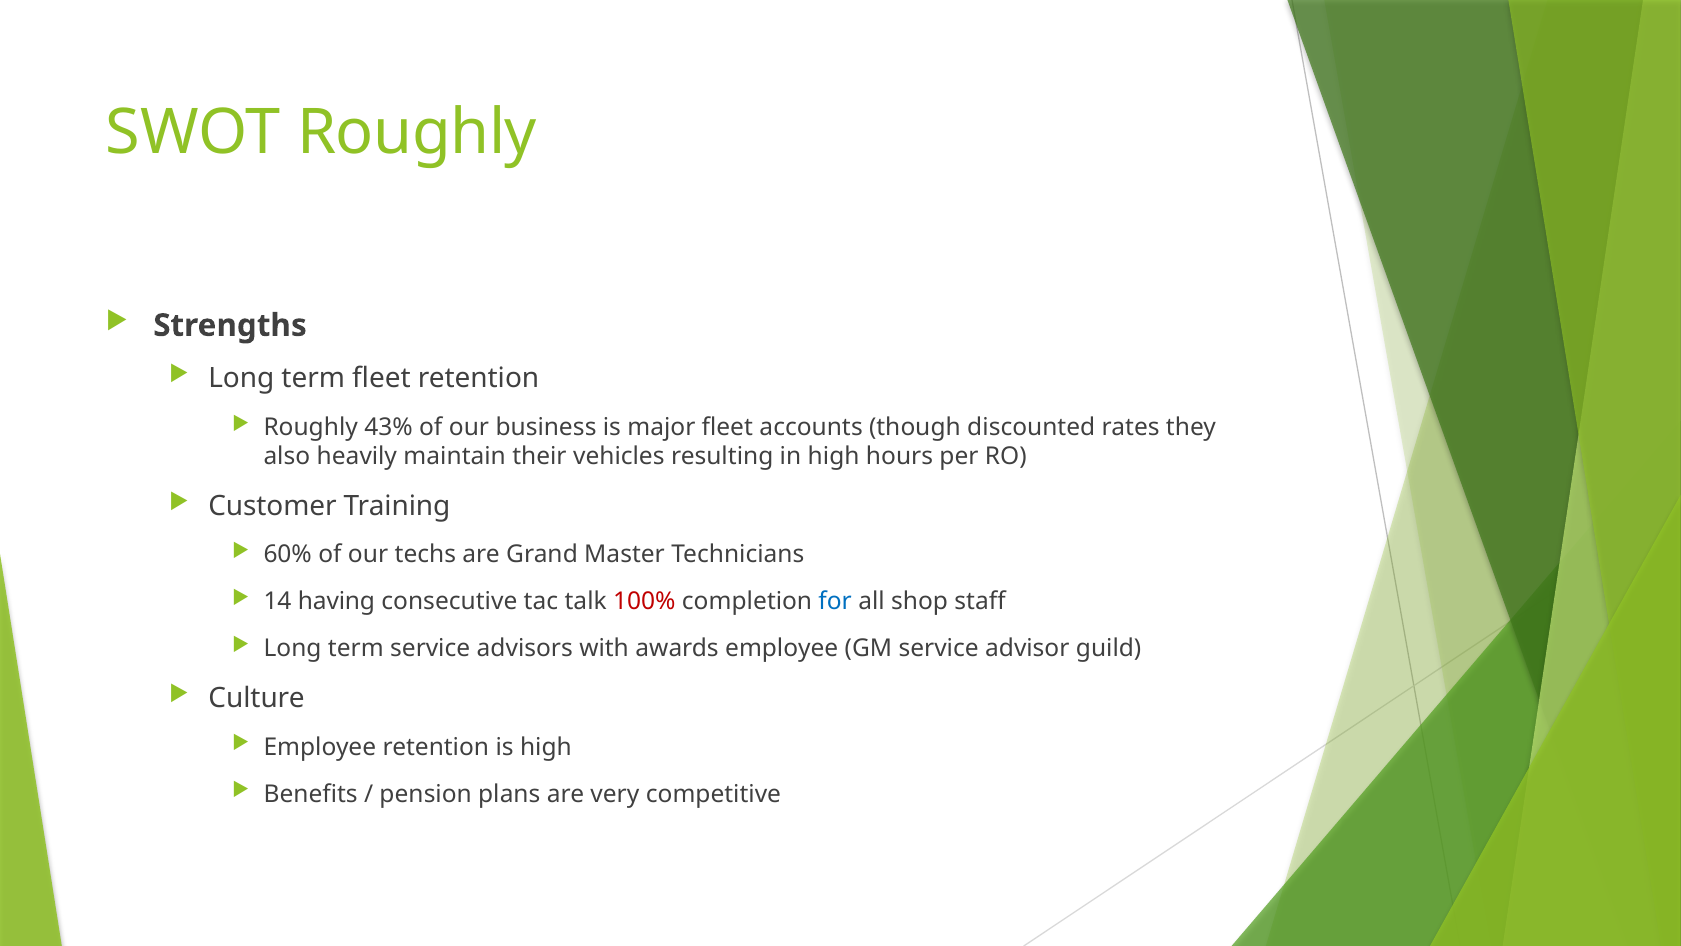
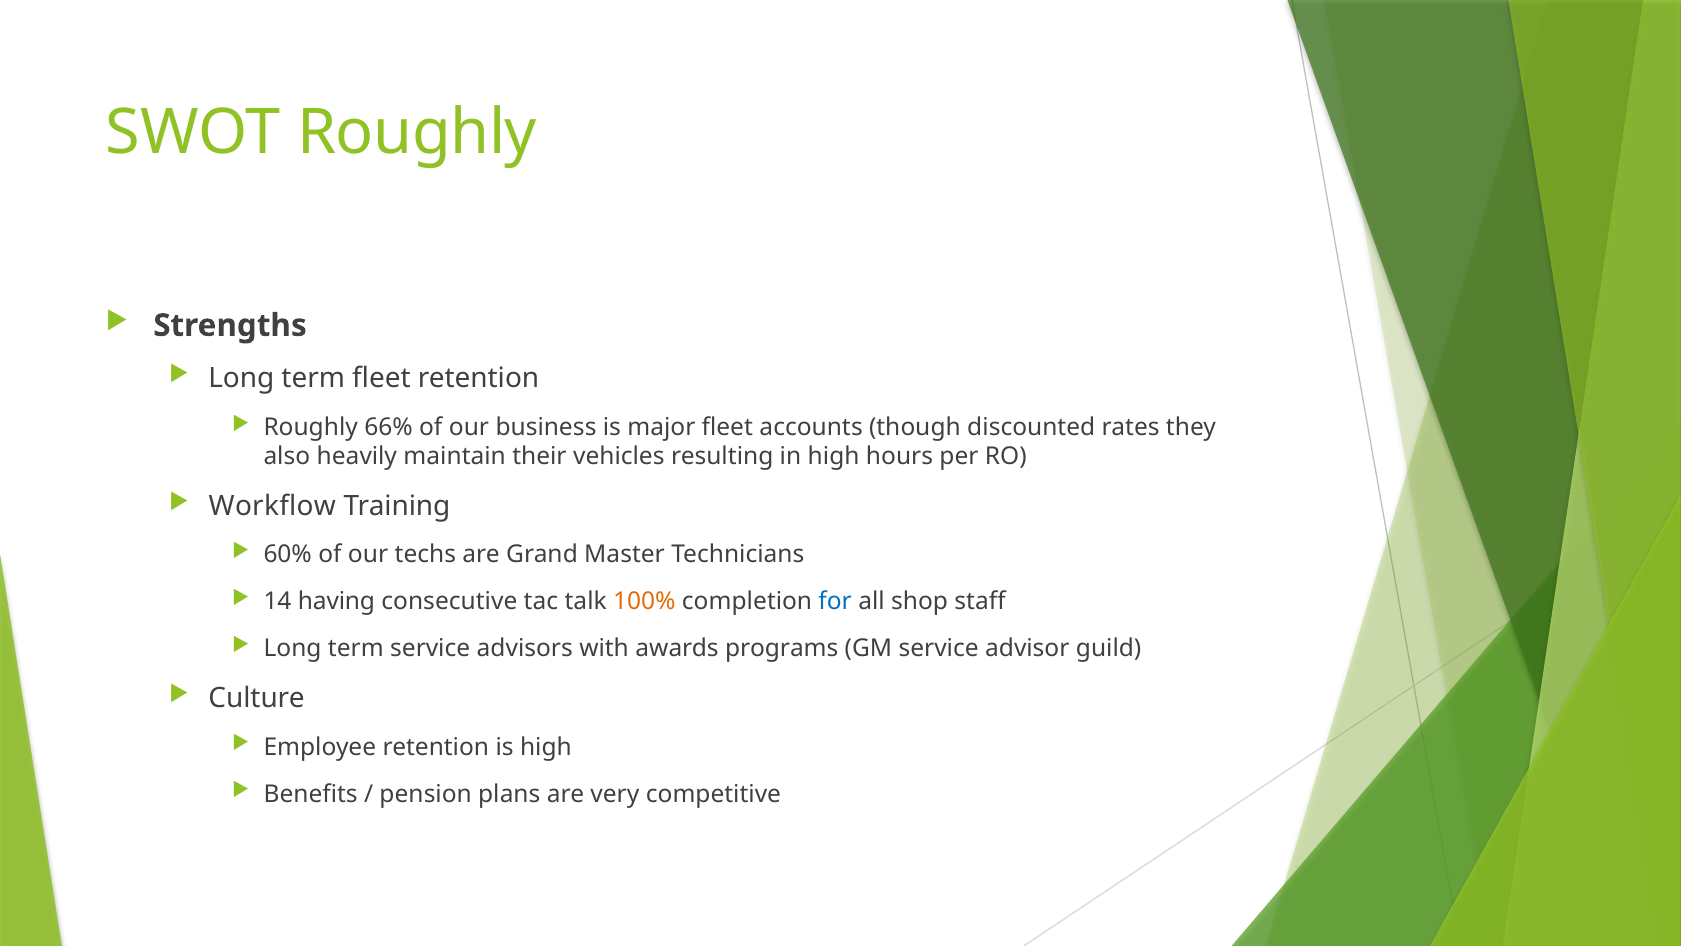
43%: 43% -> 66%
Customer: Customer -> Workflow
100% colour: red -> orange
awards employee: employee -> programs
